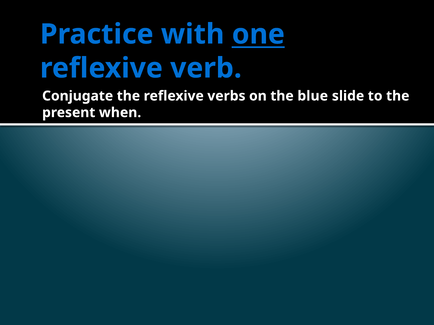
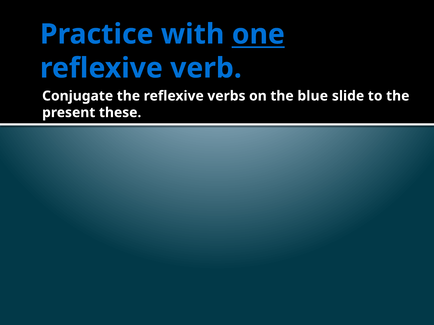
when: when -> these
